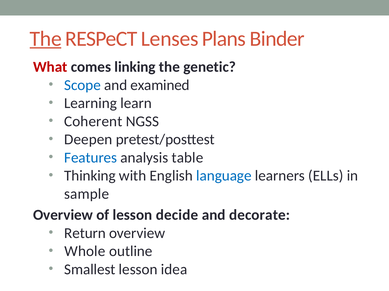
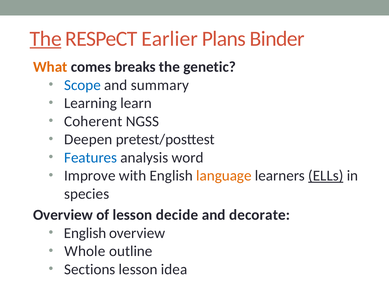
Lenses: Lenses -> Earlier
What colour: red -> orange
linking: linking -> breaks
examined: examined -> summary
table: table -> word
Thinking: Thinking -> Improve
language colour: blue -> orange
ELLs underline: none -> present
sample: sample -> species
Return at (85, 234): Return -> English
Smallest: Smallest -> Sections
